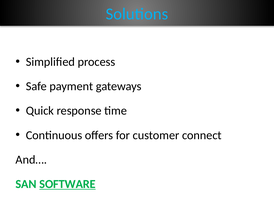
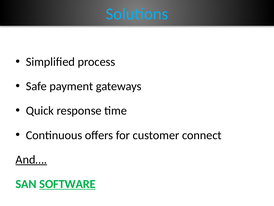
And… underline: none -> present
